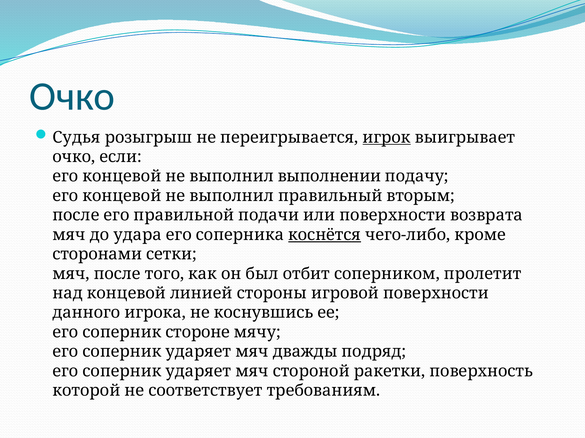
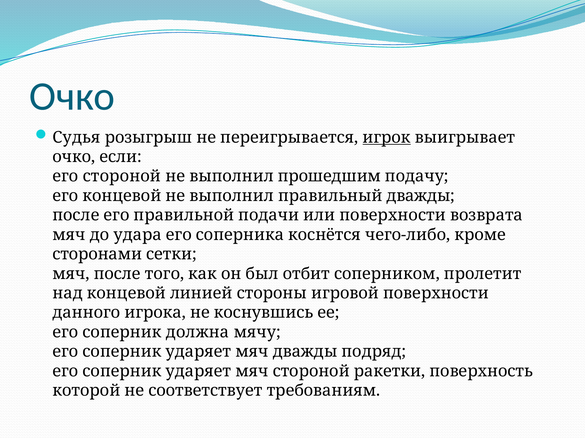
концевой at (122, 177): концевой -> стороной
выполнении: выполнении -> прошедшим
правильный вторым: вторым -> дважды
коснётся underline: present -> none
стороне: стороне -> должна
